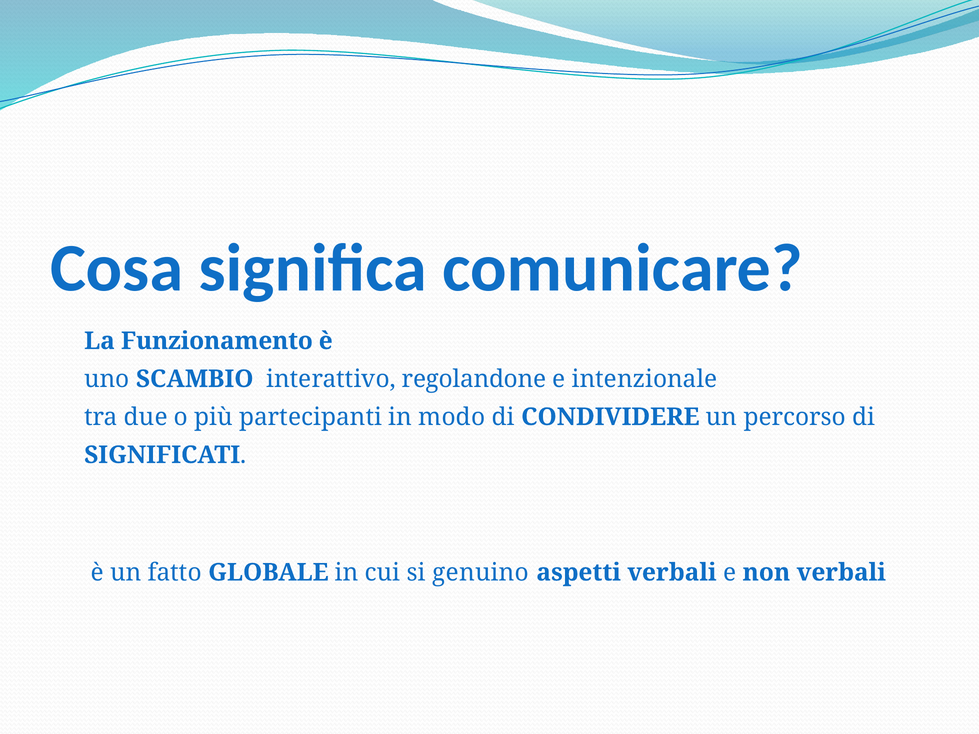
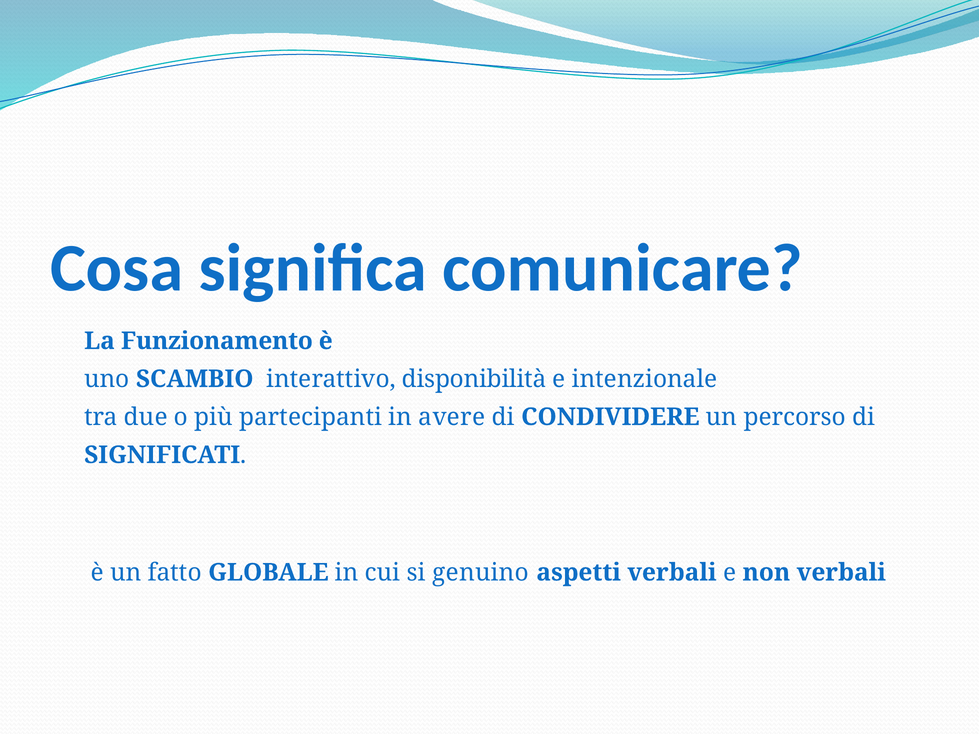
regolandone: regolandone -> disponibilità
modo: modo -> avere
